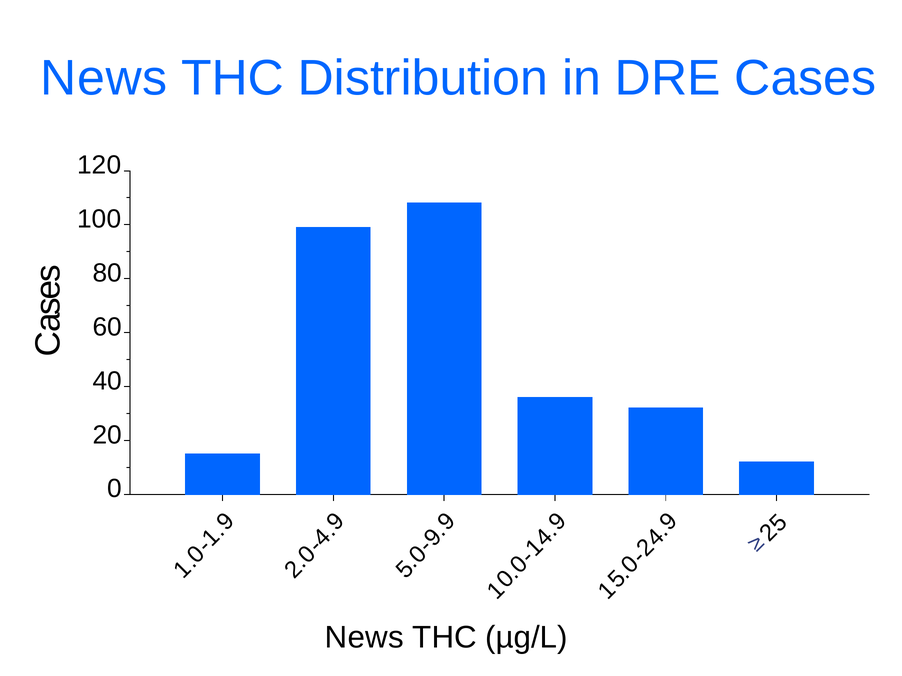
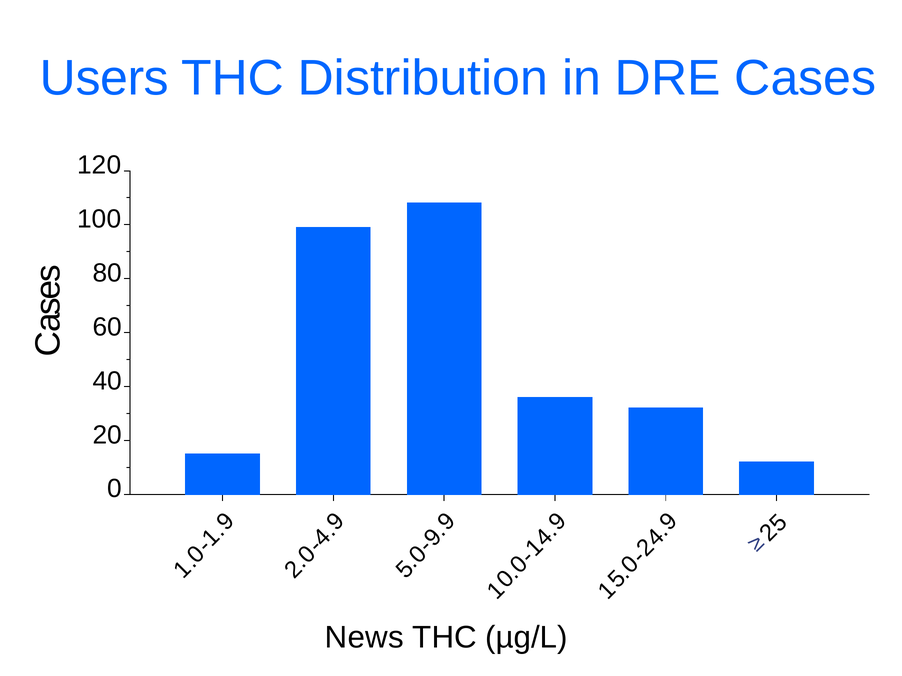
News at (104, 78): News -> Users
